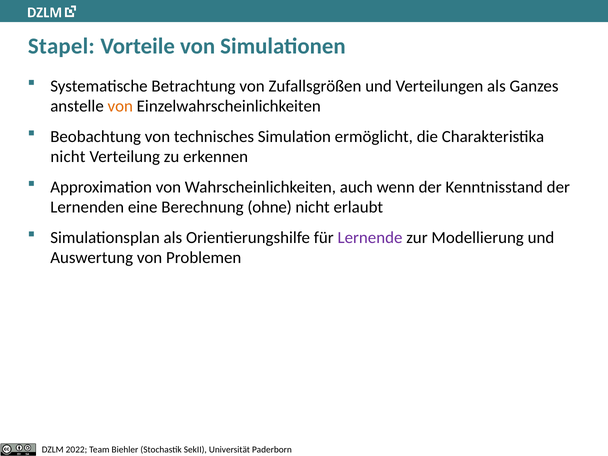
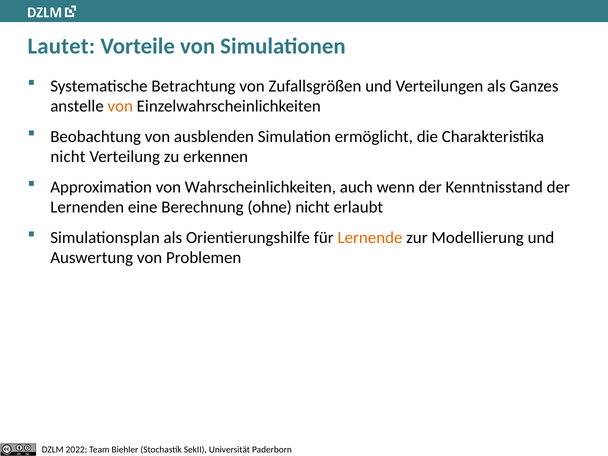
Stapel: Stapel -> Lautet
technisches: technisches -> ausblenden
Lernende colour: purple -> orange
